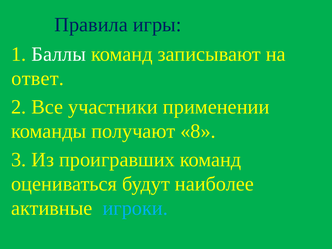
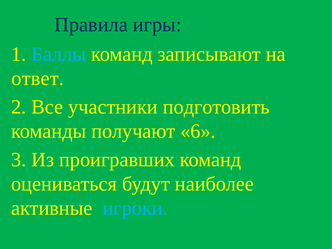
Баллы colour: white -> light blue
применении: применении -> подготовить
8: 8 -> 6
